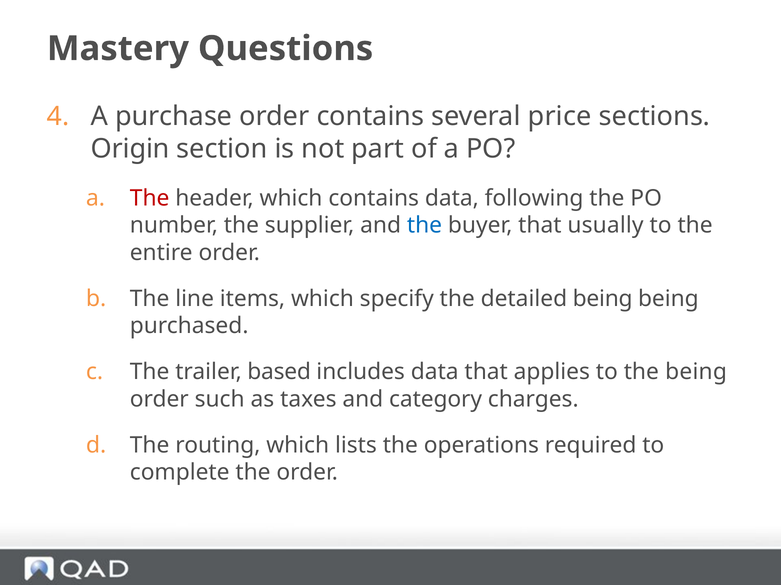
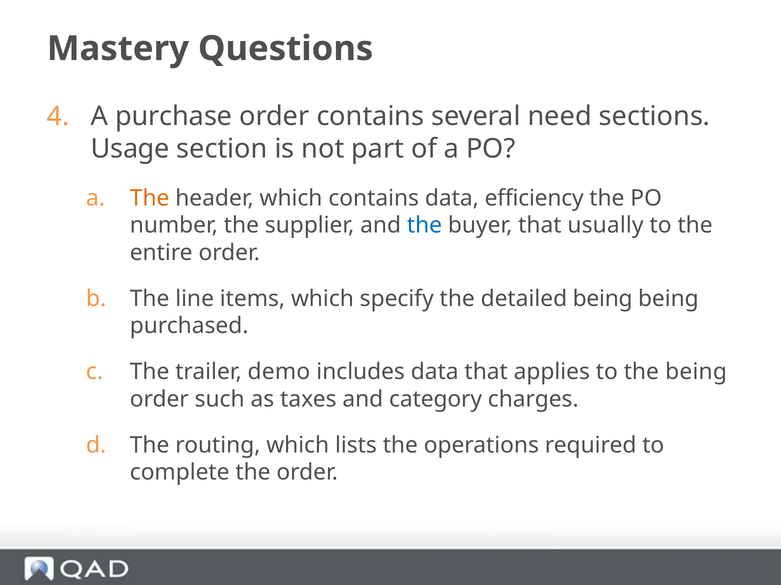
price: price -> need
Origin: Origin -> Usage
The at (150, 198) colour: red -> orange
following: following -> efficiency
based: based -> demo
